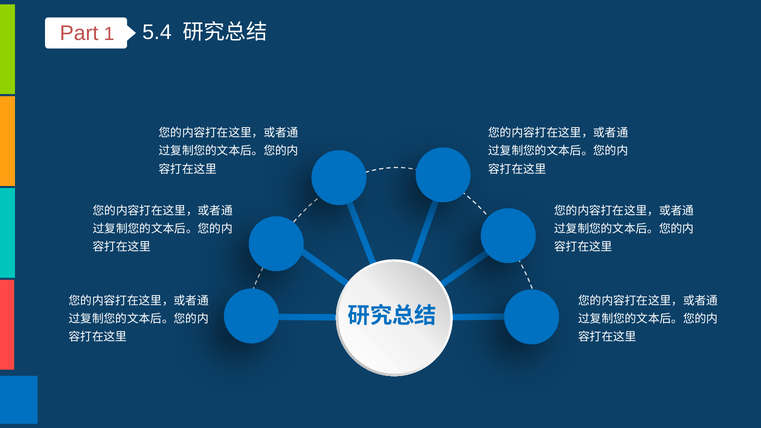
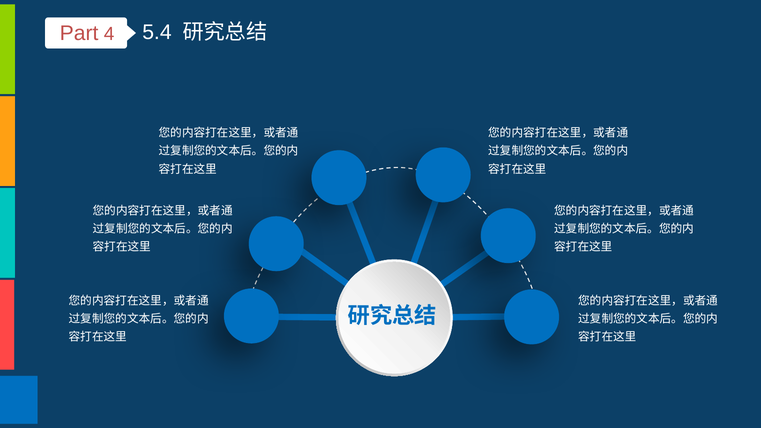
1: 1 -> 4
